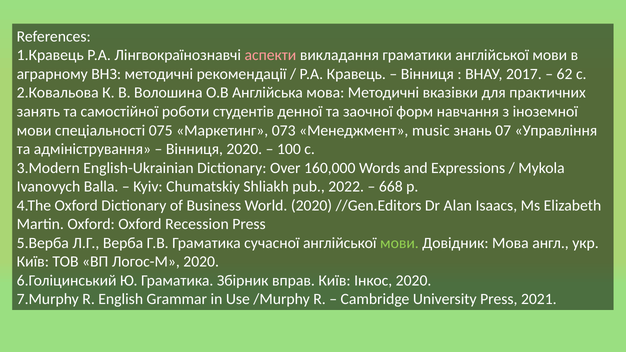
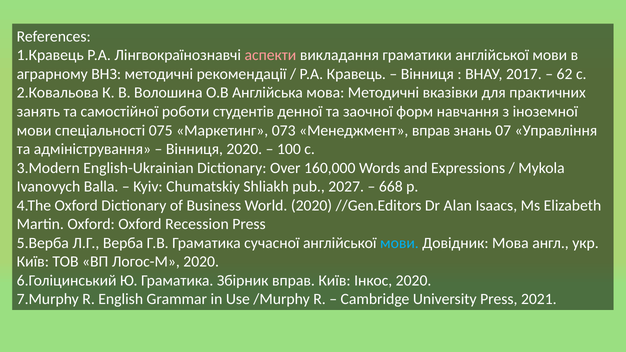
Менеджмент music: music -> вправ
2022: 2022 -> 2027
мови at (399, 243) colour: light green -> light blue
